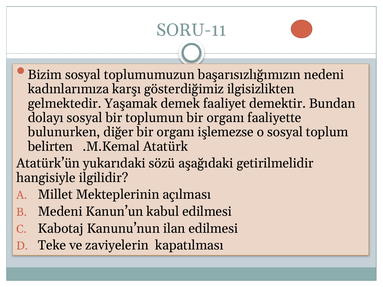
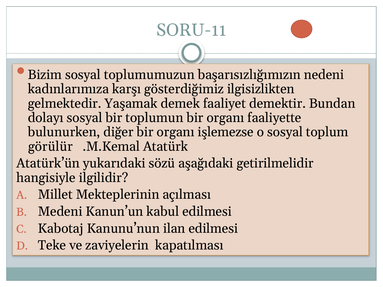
belirten: belirten -> görülür
